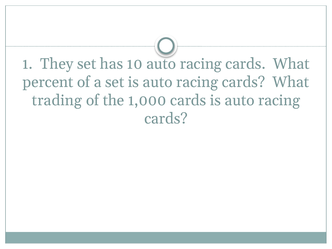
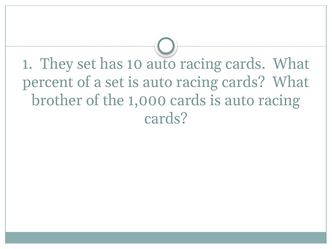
trading: trading -> brother
